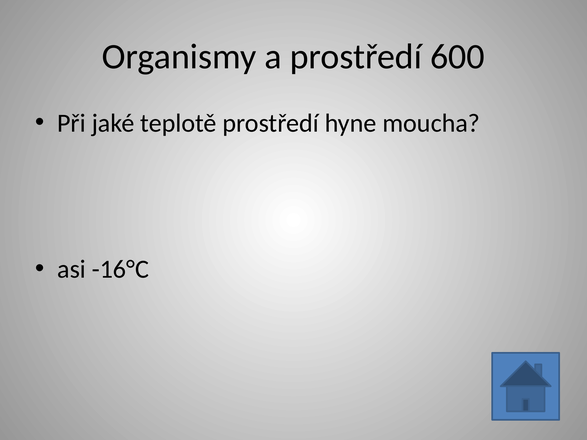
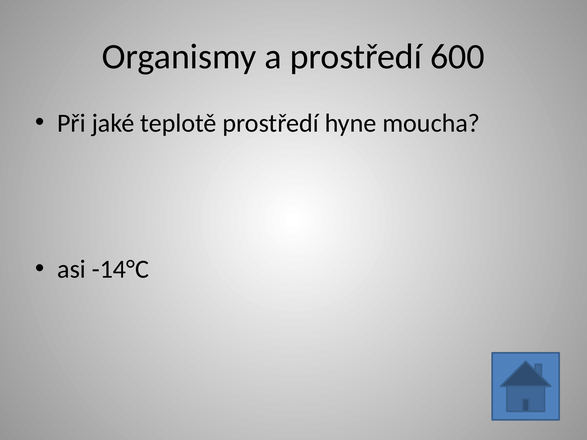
-16°C: -16°C -> -14°C
